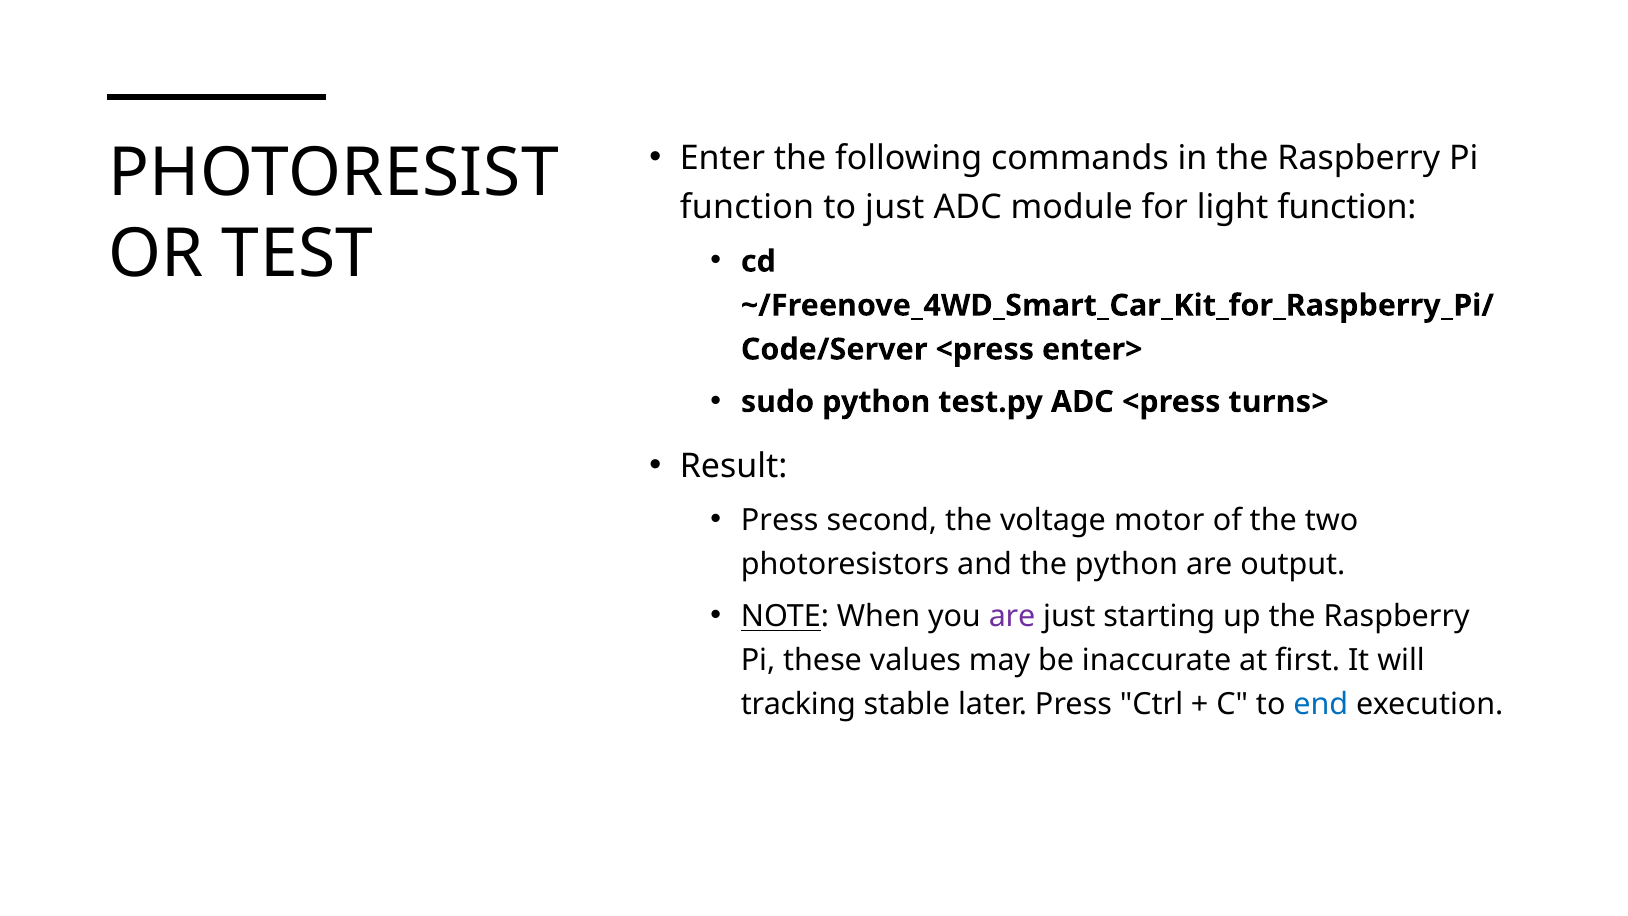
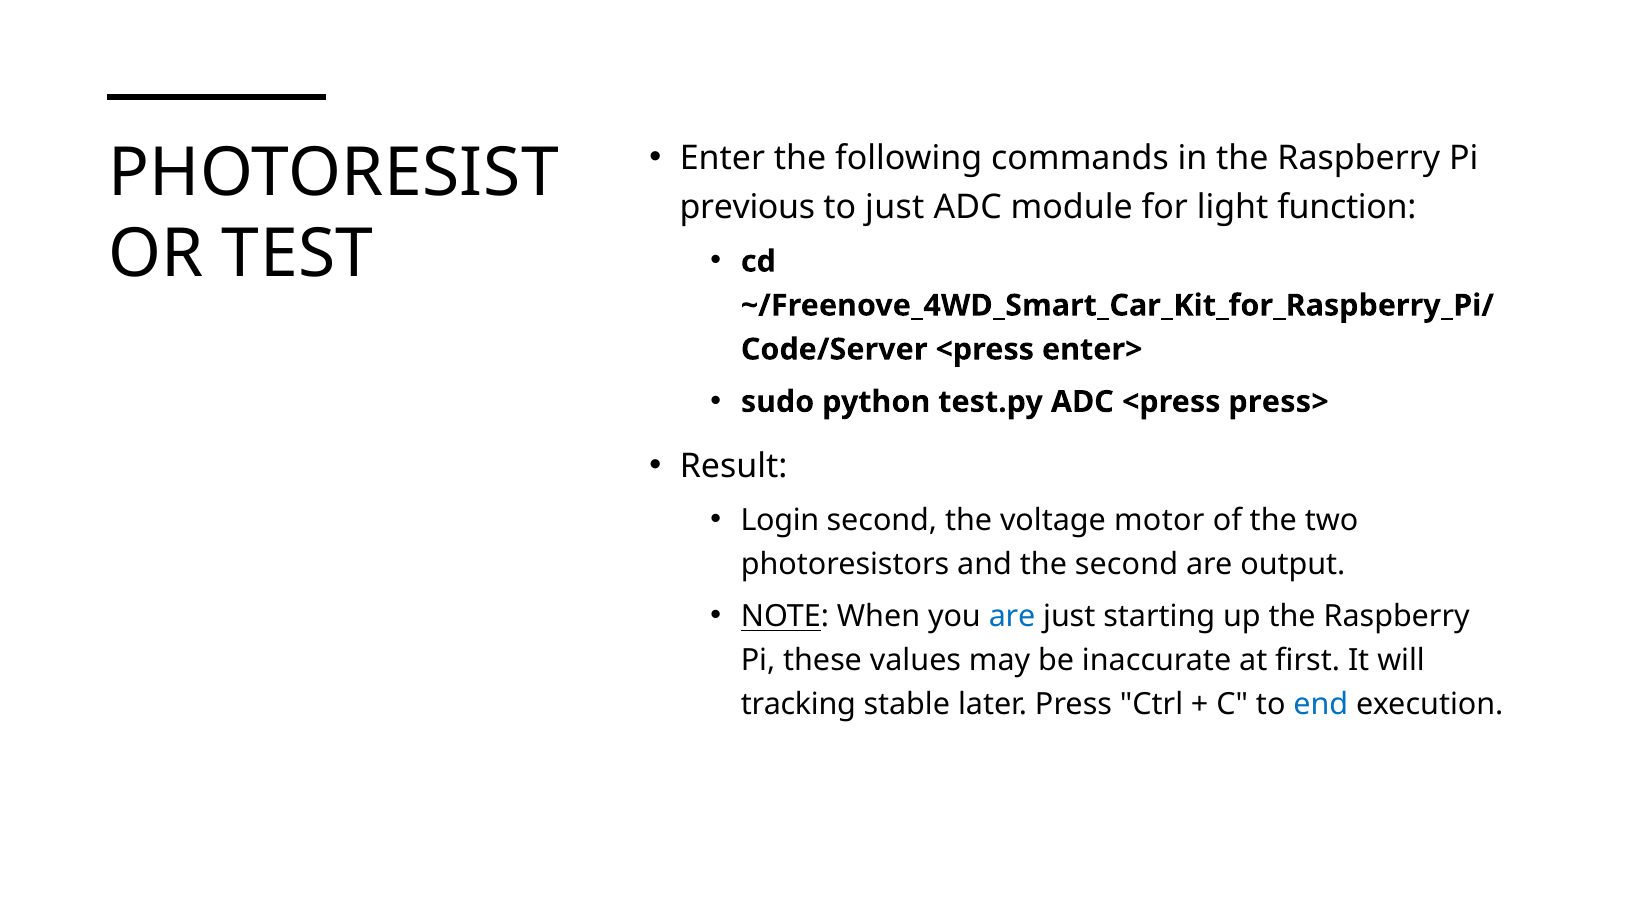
function at (747, 207): function -> previous
turns>: turns> -> press>
Press at (780, 520): Press -> Login
the python: python -> second
are at (1012, 616) colour: purple -> blue
